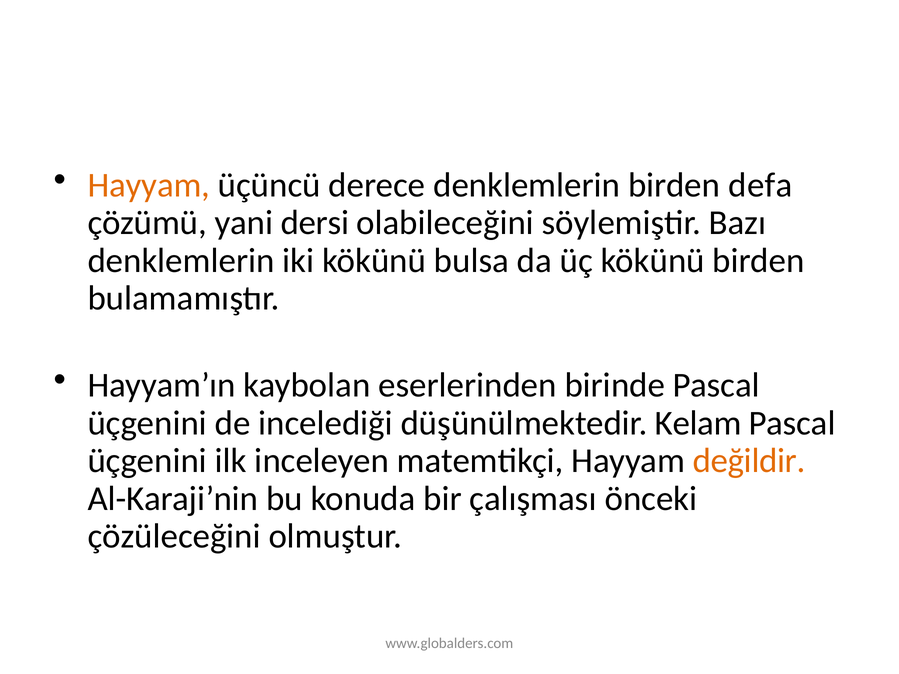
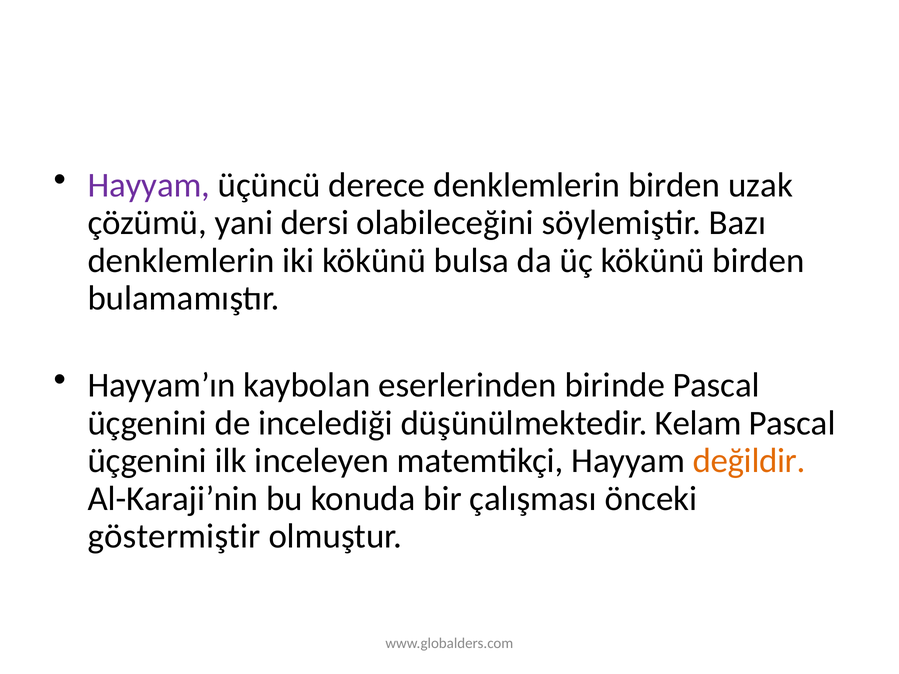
Hayyam at (149, 185) colour: orange -> purple
defa: defa -> uzak
çözüleceğini: çözüleceğini -> göstermiştir
